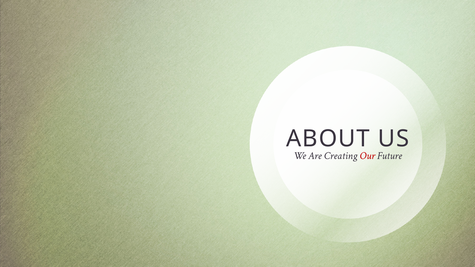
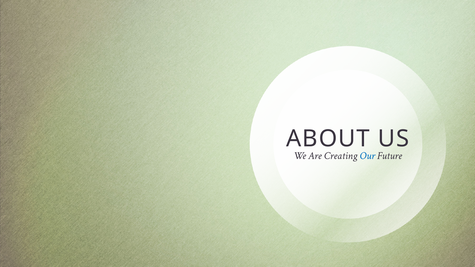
Our colour: red -> blue
